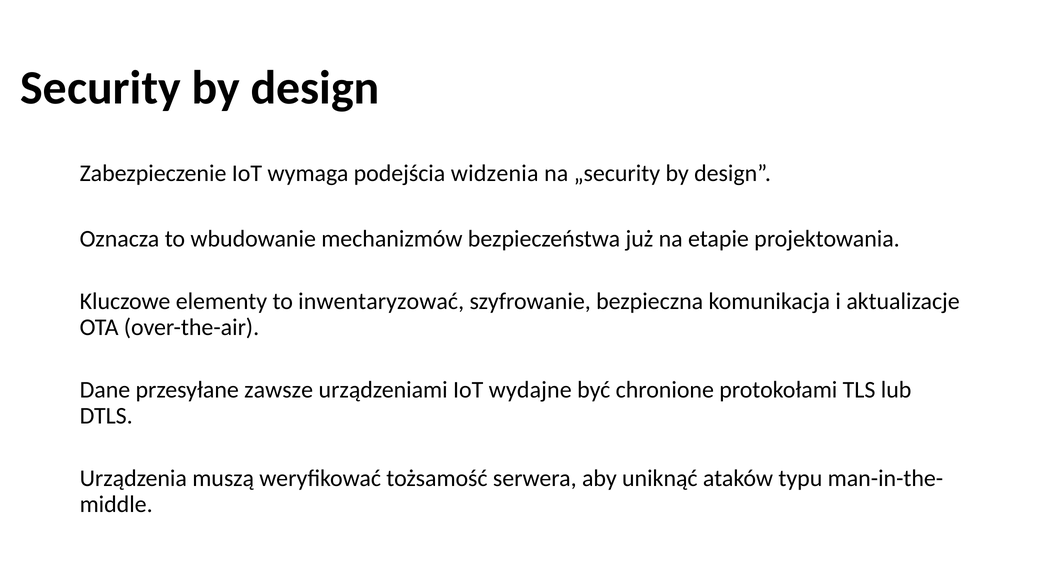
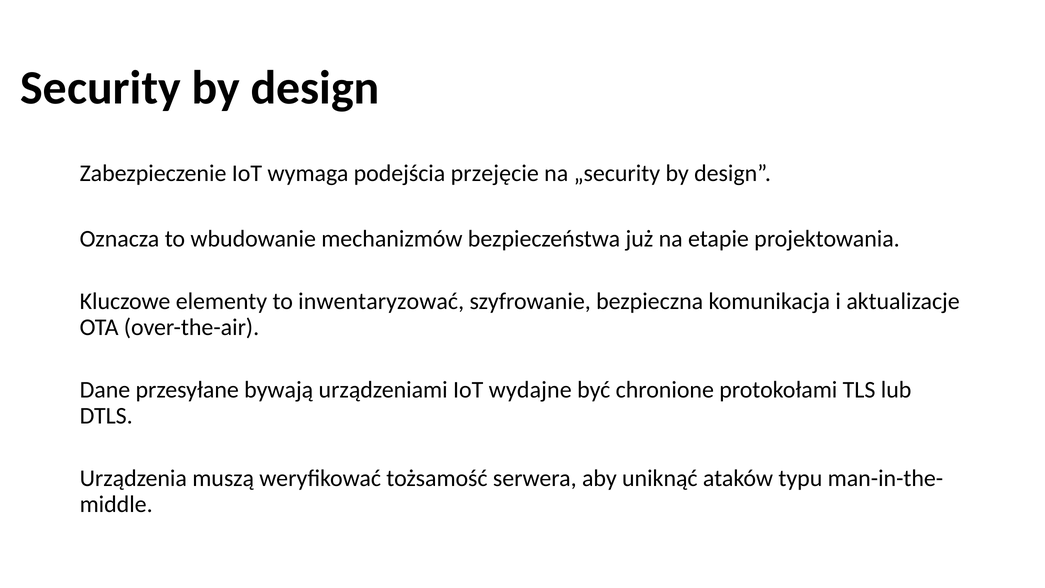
widzenia: widzenia -> przejęcie
zawsze: zawsze -> bywają
